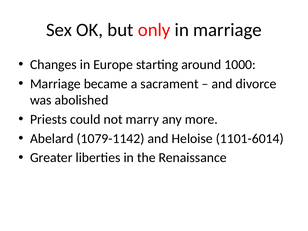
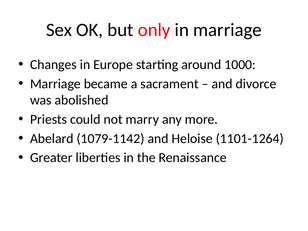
1101-6014: 1101-6014 -> 1101-1264
